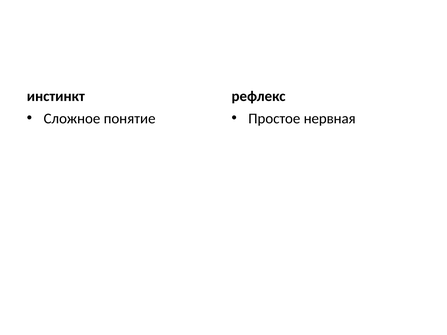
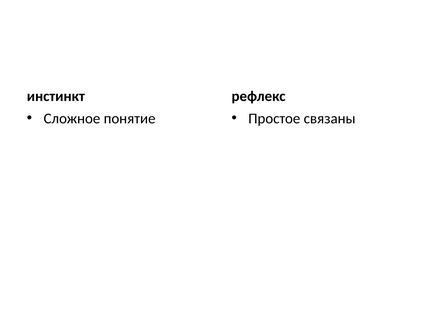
нервная: нервная -> связаны
